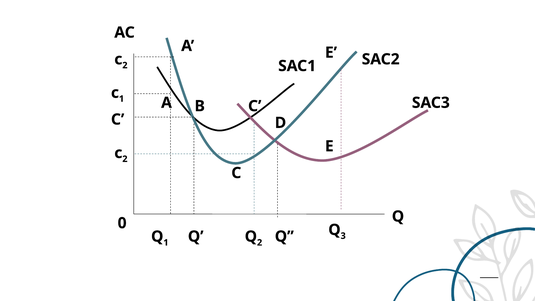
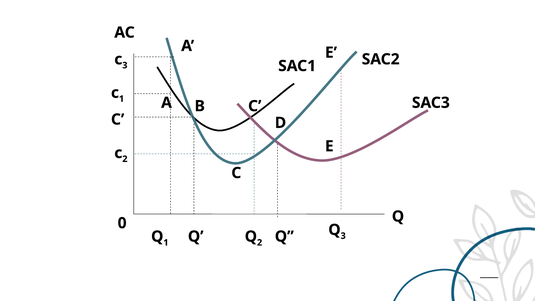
2 at (125, 65): 2 -> 3
